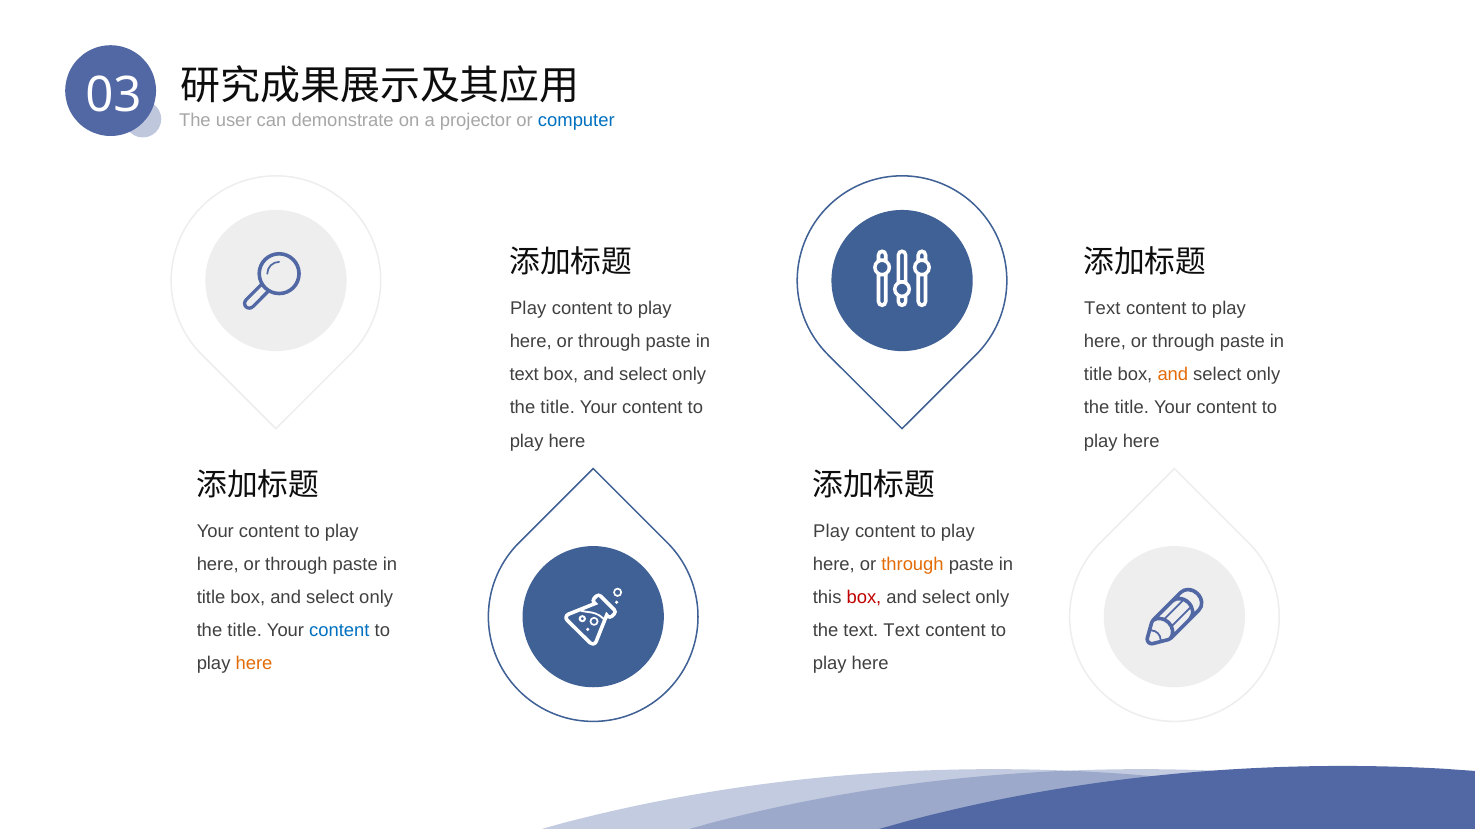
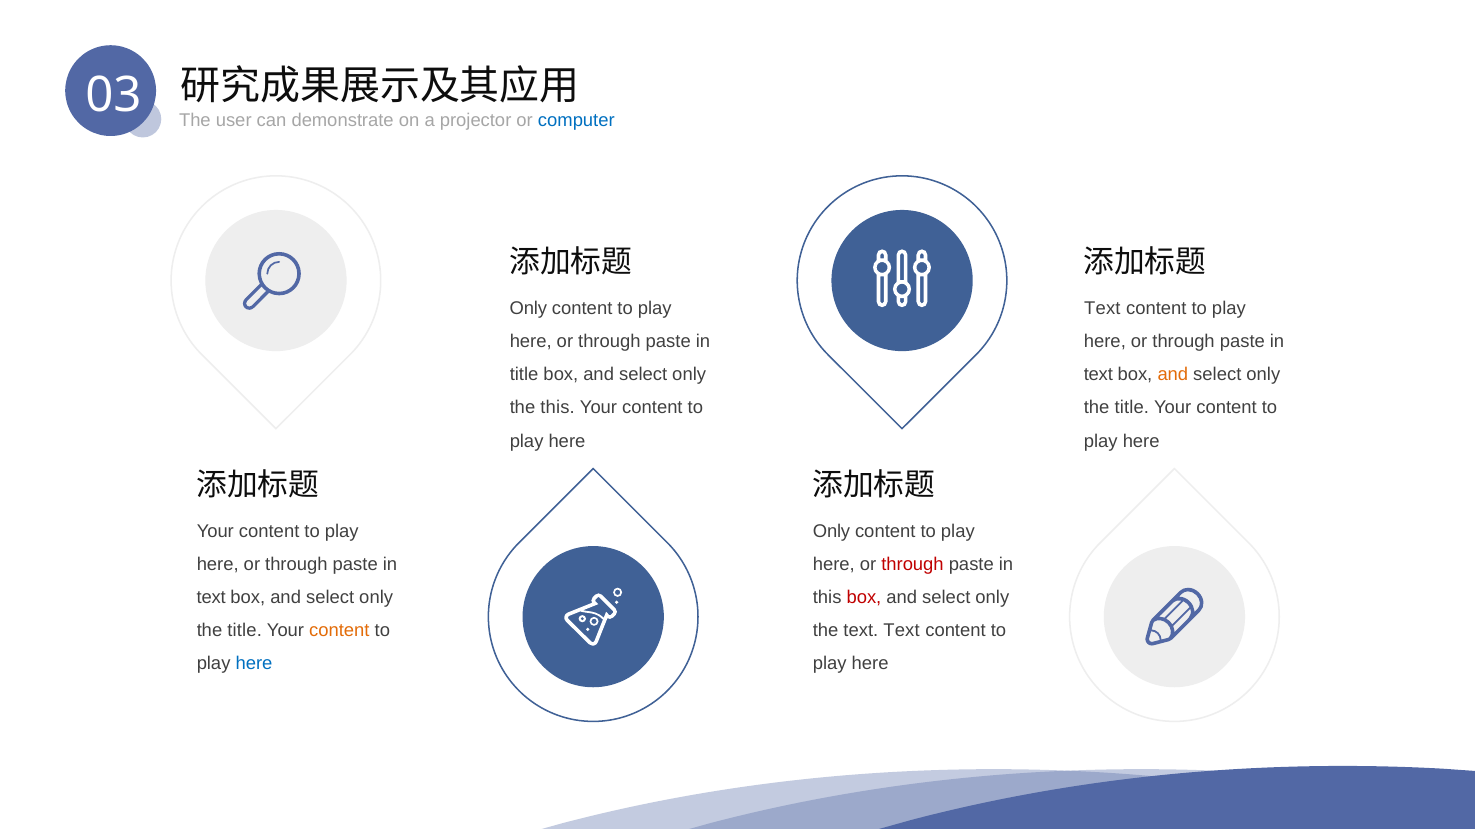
Play at (528, 309): Play -> Only
text at (524, 375): text -> title
title at (1098, 375): title -> text
title at (558, 408): title -> this
Play at (831, 532): Play -> Only
through at (913, 565) colour: orange -> red
title at (211, 598): title -> text
content at (339, 631) colour: blue -> orange
here at (254, 664) colour: orange -> blue
